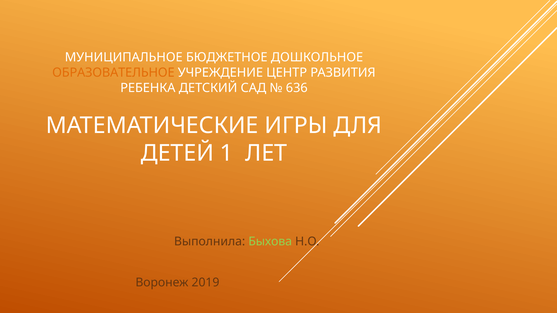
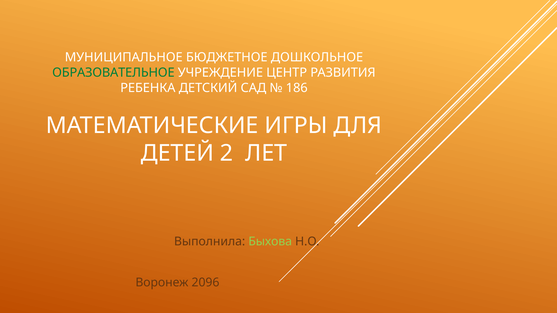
ОБРАЗОВАТЕЛЬНОЕ colour: orange -> green
636: 636 -> 186
1: 1 -> 2
2019: 2019 -> 2096
